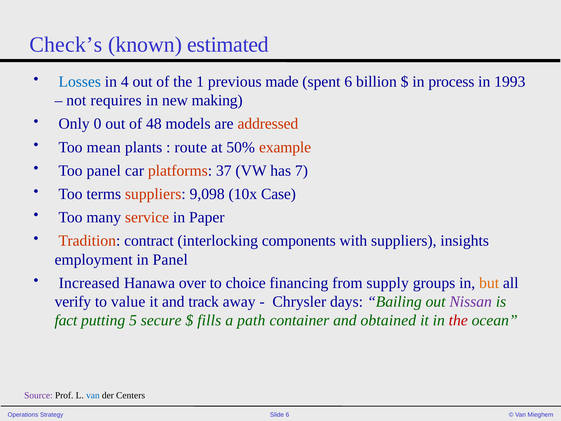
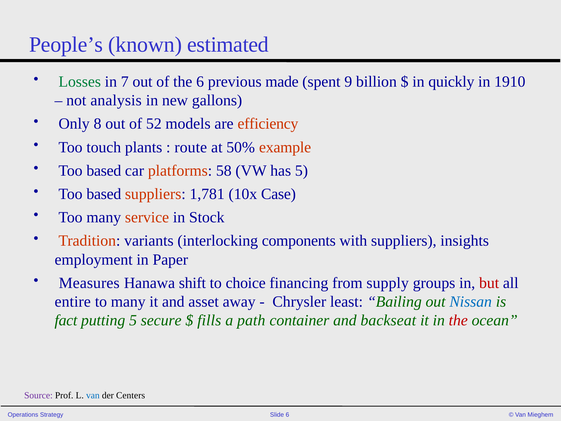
Check’s: Check’s -> People’s
Losses colour: blue -> green
4: 4 -> 7
the 1: 1 -> 6
spent 6: 6 -> 9
process: process -> quickly
1993: 1993 -> 1910
requires: requires -> analysis
making: making -> gallons
0: 0 -> 8
48: 48 -> 52
addressed: addressed -> efficiency
mean: mean -> touch
panel at (104, 171): panel -> based
37: 37 -> 58
has 7: 7 -> 5
terms at (104, 194): terms -> based
9,098: 9,098 -> 1,781
Paper: Paper -> Stock
contract: contract -> variants
in Panel: Panel -> Paper
Increased: Increased -> Measures
over: over -> shift
but colour: orange -> red
verify: verify -> entire
to value: value -> many
track: track -> asset
days: days -> least
Nissan colour: purple -> blue
obtained: obtained -> backseat
